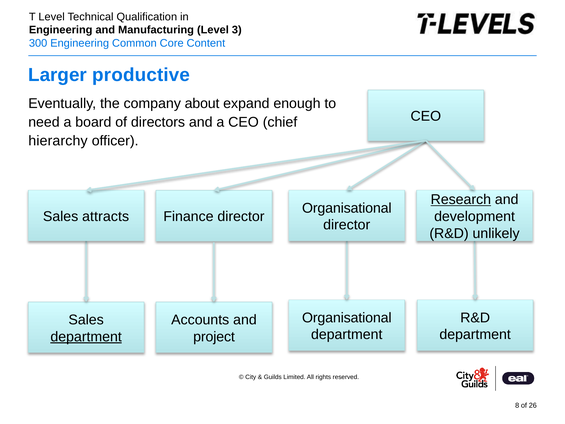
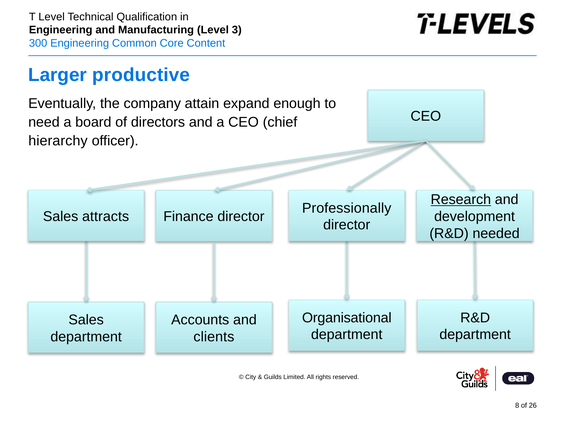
about: about -> attain
Organisational at (347, 208): Organisational -> Professionally
unlikely: unlikely -> needed
department at (86, 336) underline: present -> none
project: project -> clients
